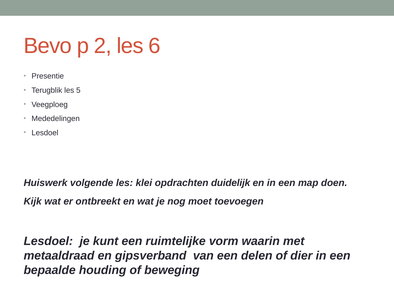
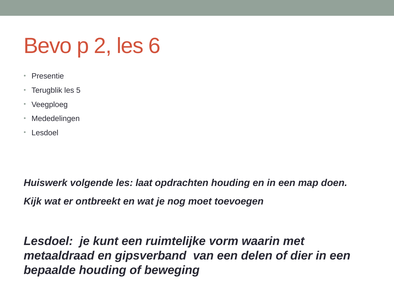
klei: klei -> laat
opdrachten duidelijk: duidelijk -> houding
